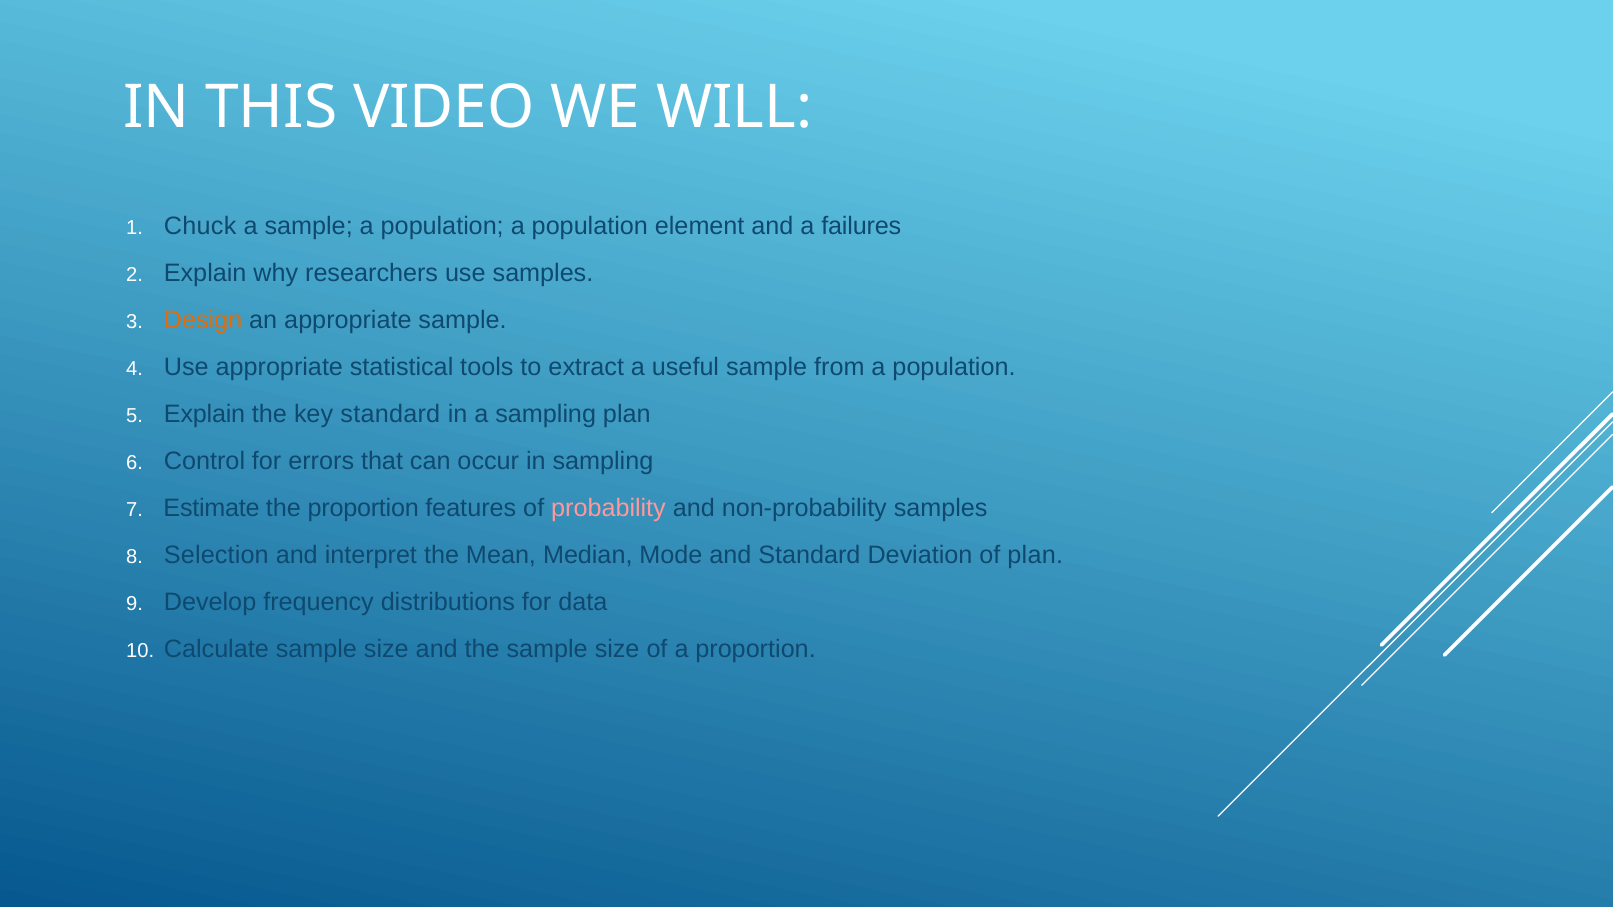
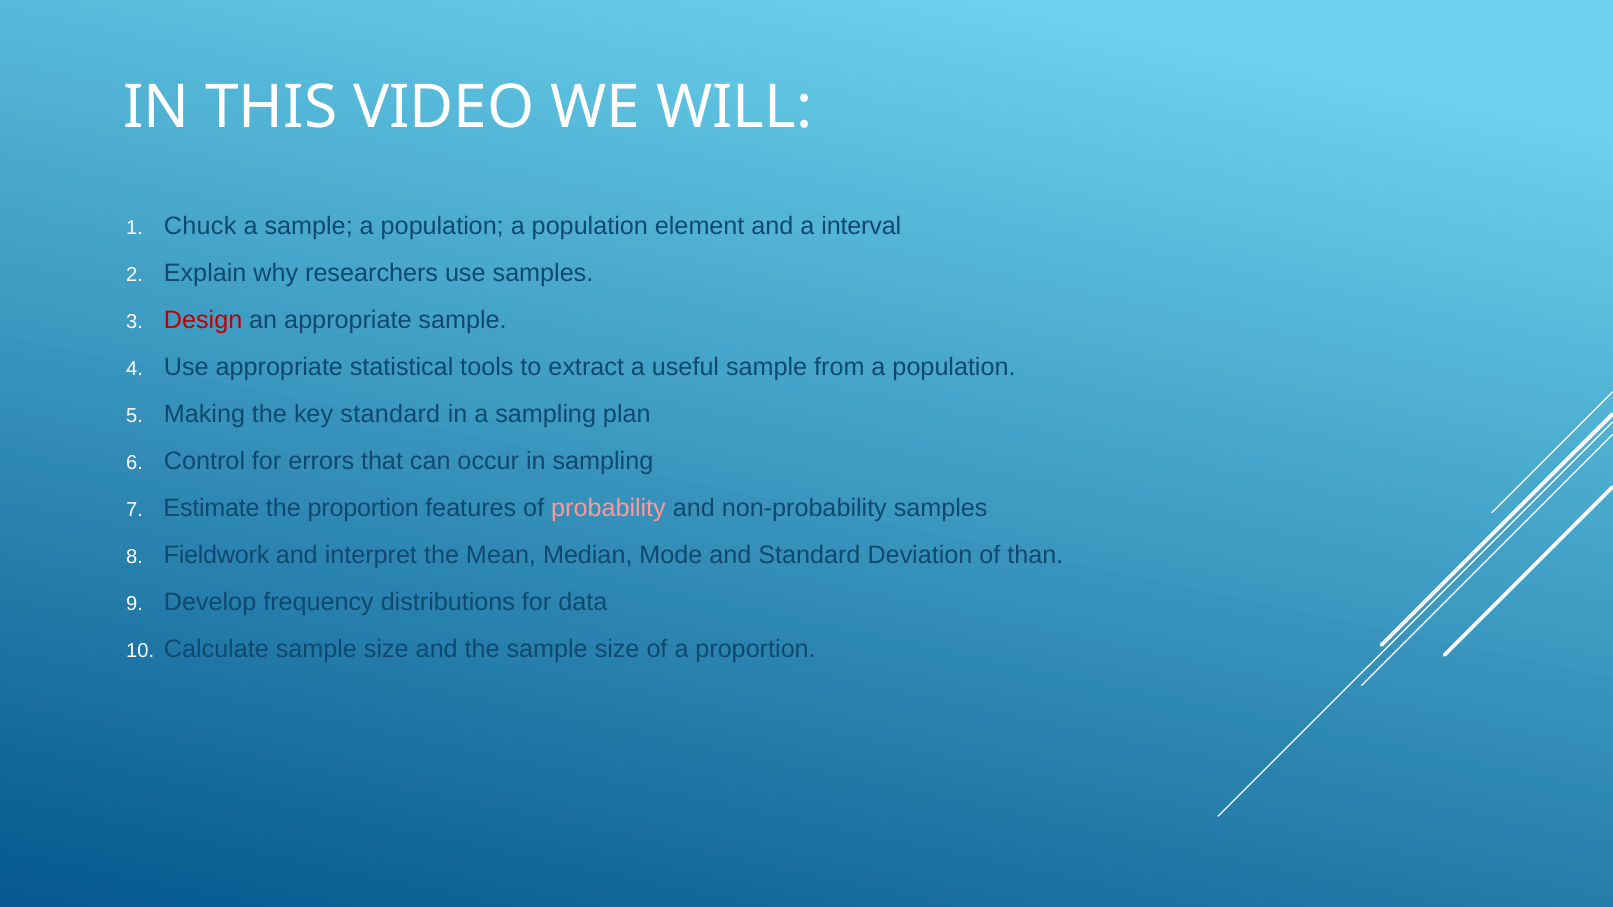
failures: failures -> interval
Design colour: orange -> red
Explain at (205, 414): Explain -> Making
Selection: Selection -> Fieldwork
of plan: plan -> than
